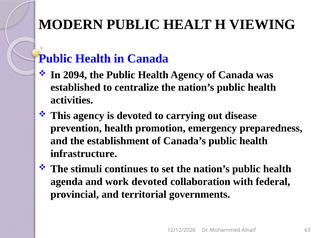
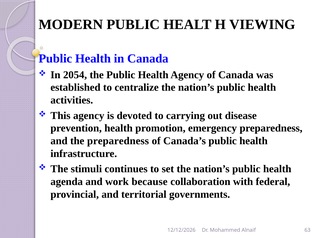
2094: 2094 -> 2054
the establishment: establishment -> preparedness
work devoted: devoted -> because
